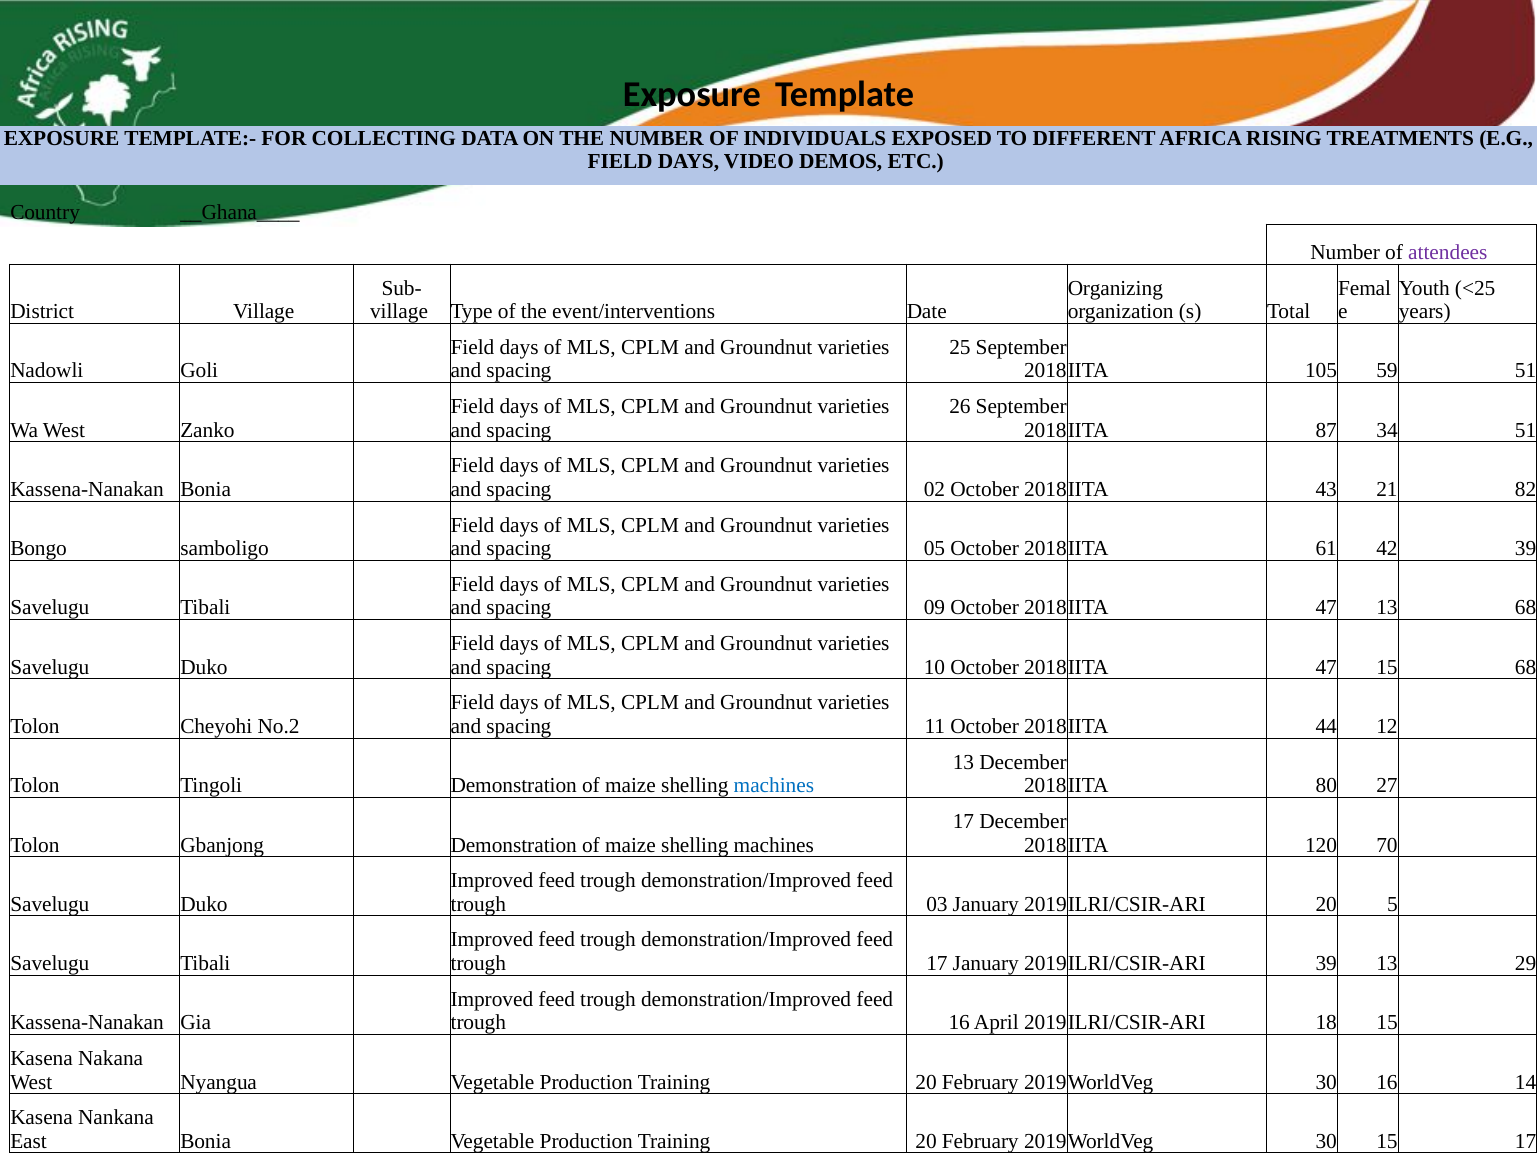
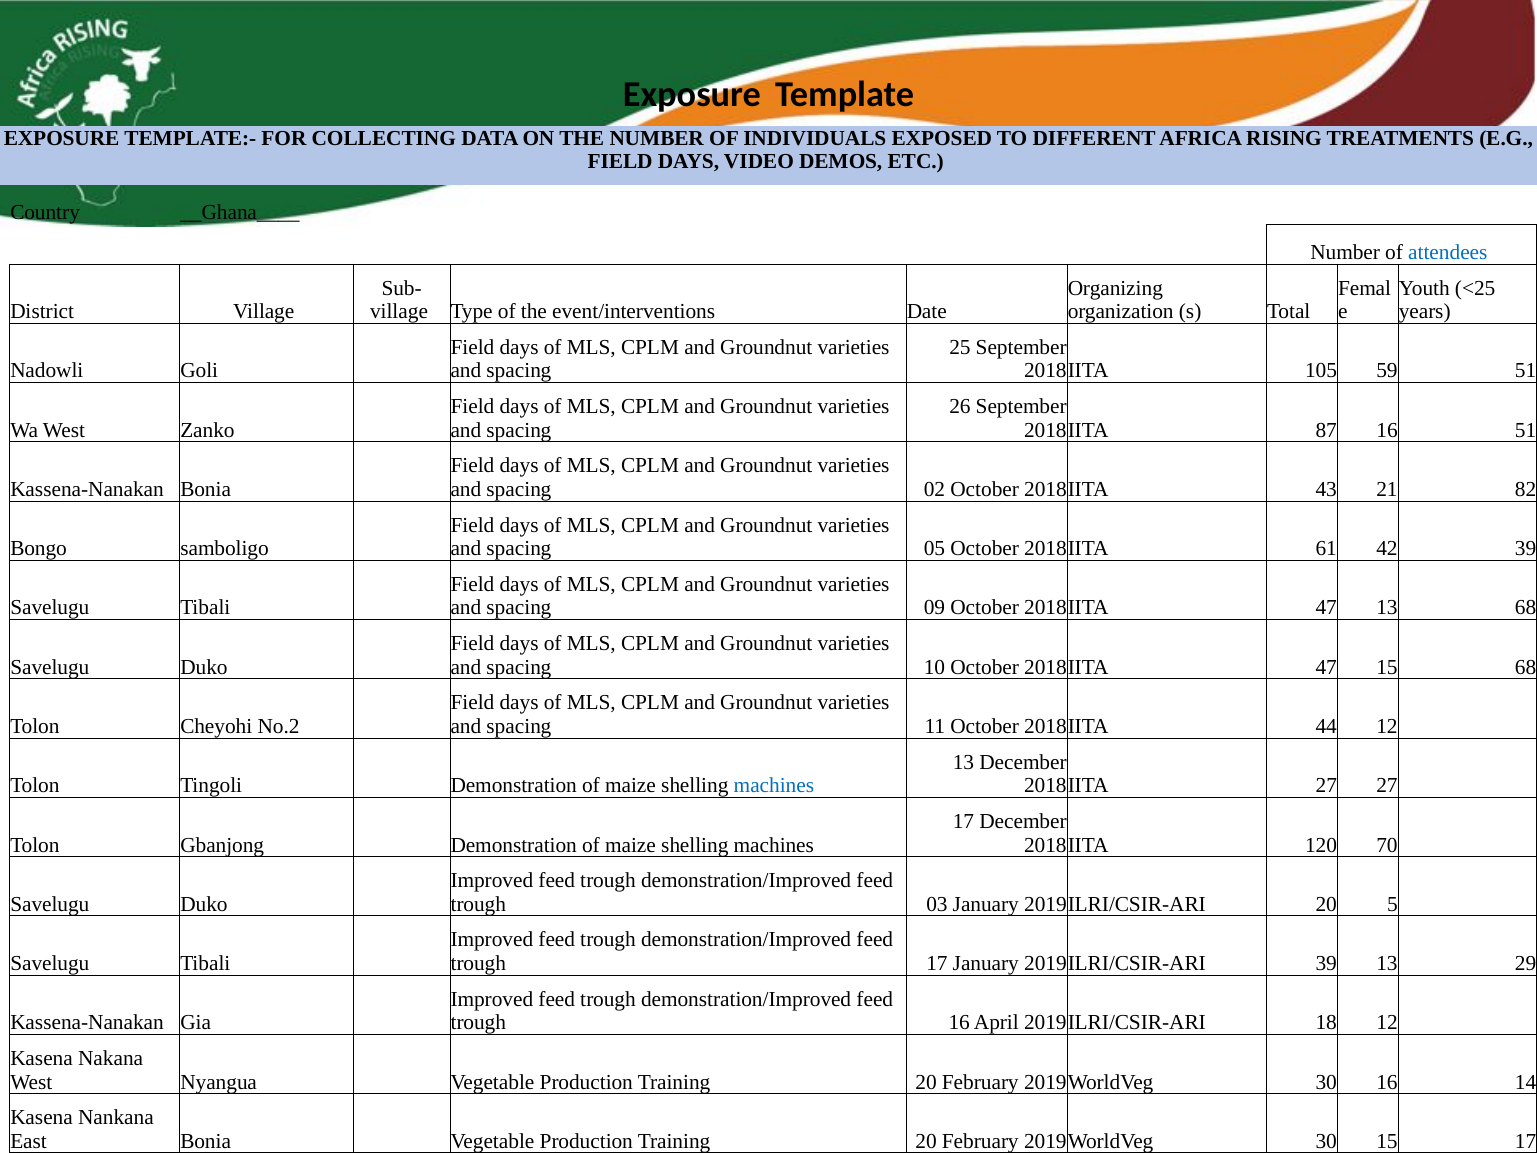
attendees colour: purple -> blue
87 34: 34 -> 16
80 at (1326, 786): 80 -> 27
18 15: 15 -> 12
